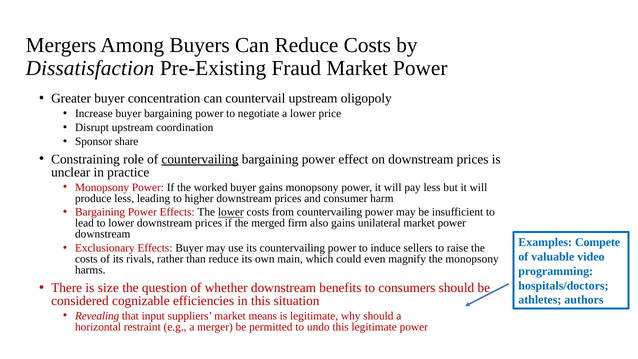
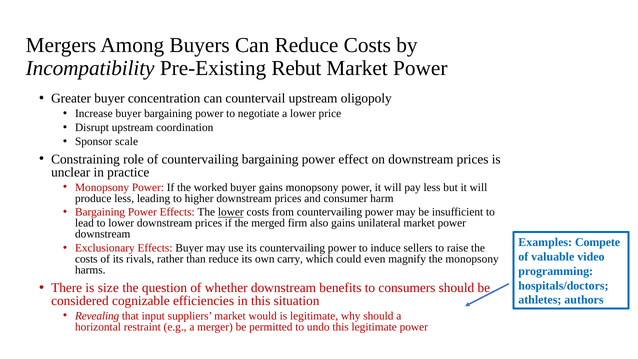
Dissatisfaction: Dissatisfaction -> Incompatibility
Fraud: Fraud -> Rebut
share: share -> scale
countervailing at (200, 159) underline: present -> none
main: main -> carry
means: means -> would
